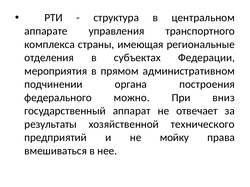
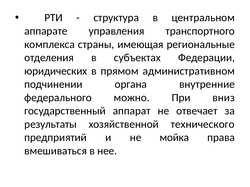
мероприятия: мероприятия -> юридических
построения: построения -> внутренние
мойку: мойку -> мойка
